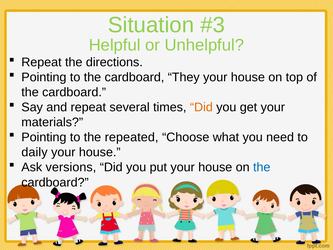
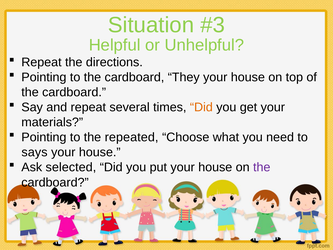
daily: daily -> says
versions: versions -> selected
the at (262, 167) colour: blue -> purple
